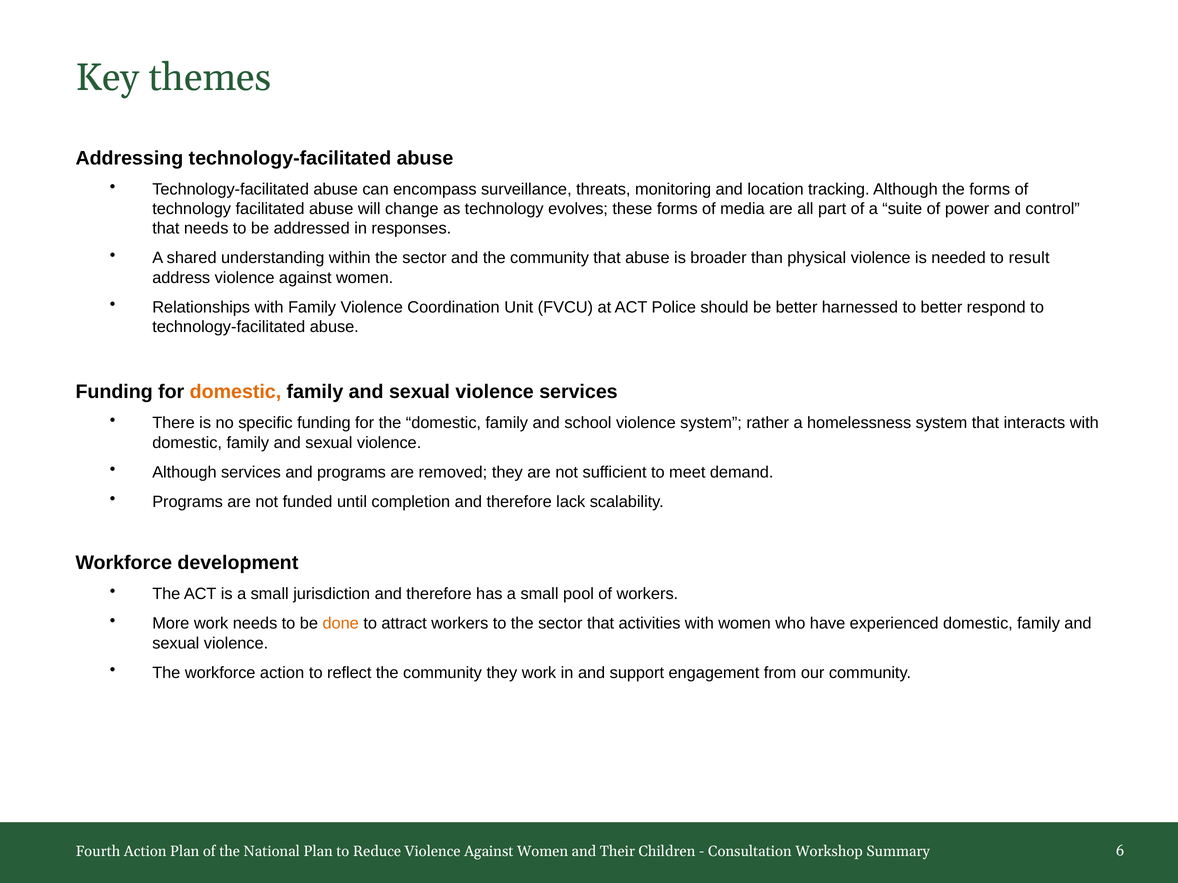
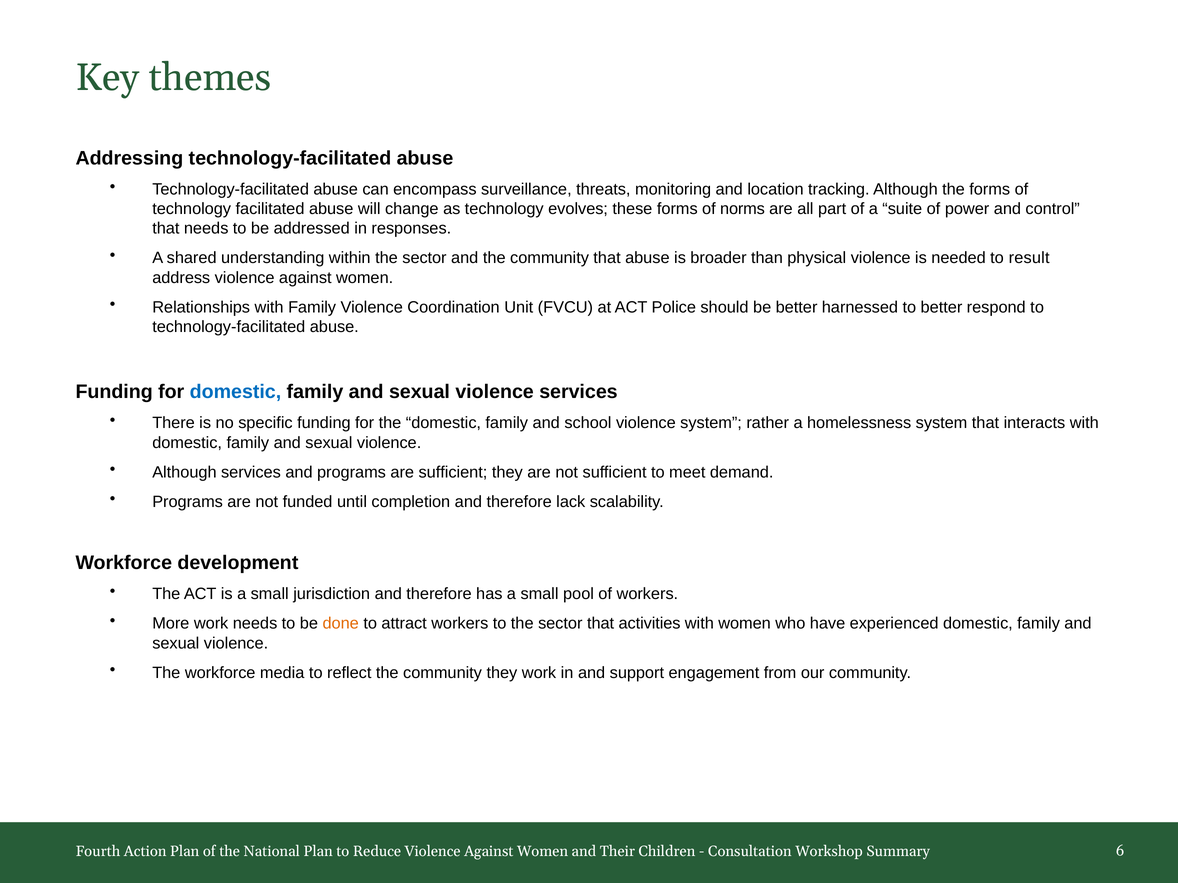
media: media -> norms
domestic at (235, 392) colour: orange -> blue
are removed: removed -> sufficient
workforce action: action -> media
